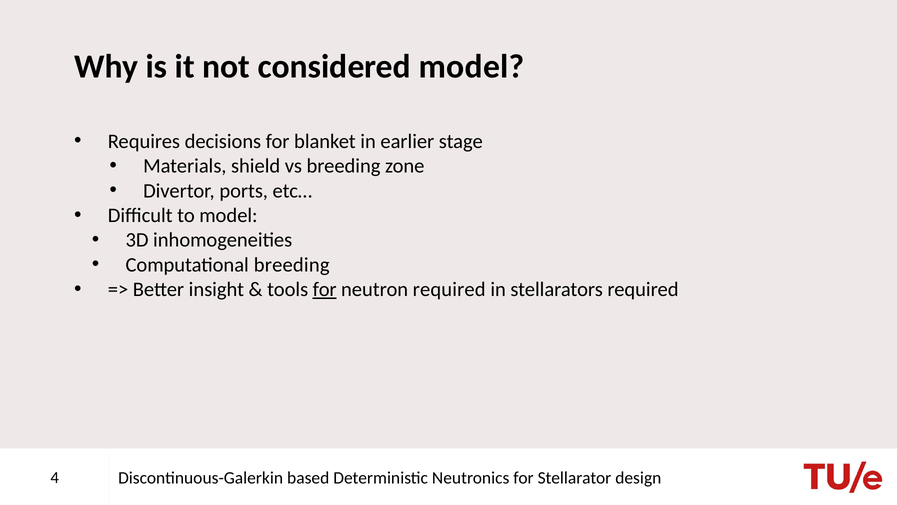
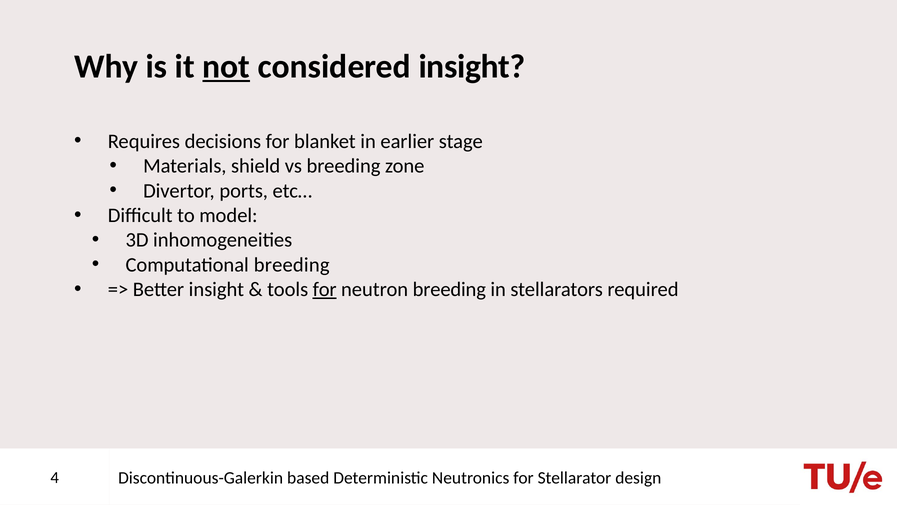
not underline: none -> present
considered model: model -> insight
neutron required: required -> breeding
